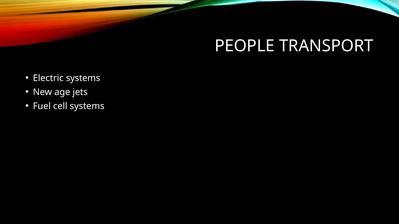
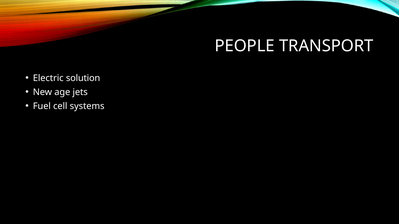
Electric systems: systems -> solution
